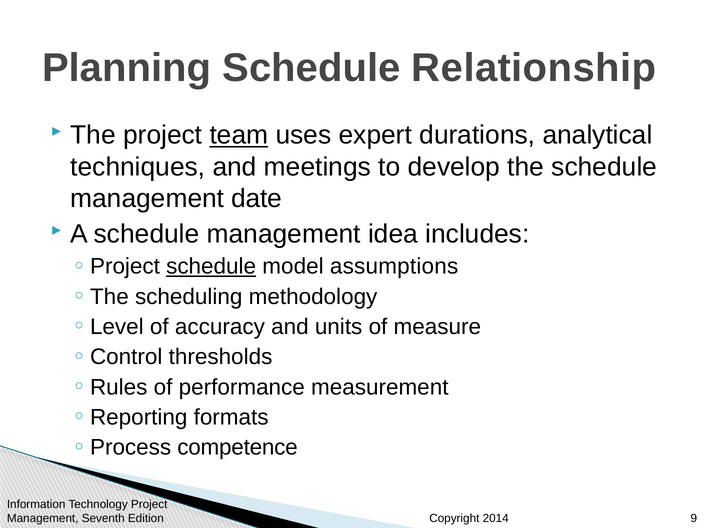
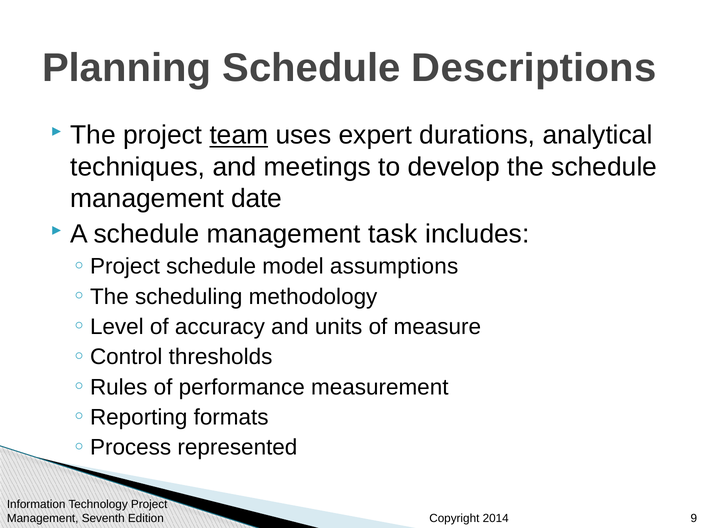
Relationship: Relationship -> Descriptions
idea: idea -> task
schedule at (211, 267) underline: present -> none
competence: competence -> represented
